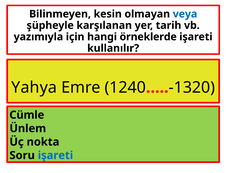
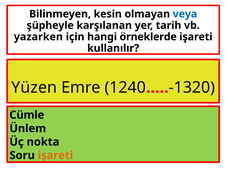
yazımıyla: yazımıyla -> yazarken
Yahya: Yahya -> Yüzen
işareti at (55, 155) colour: blue -> orange
